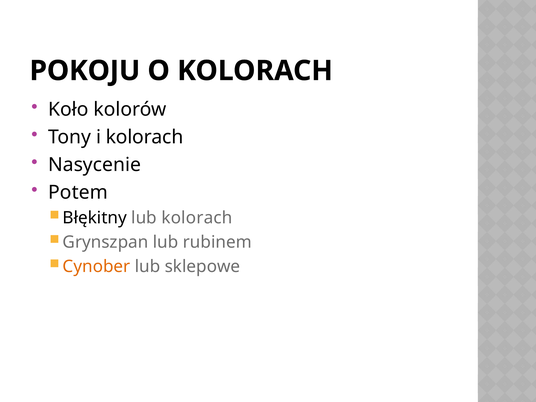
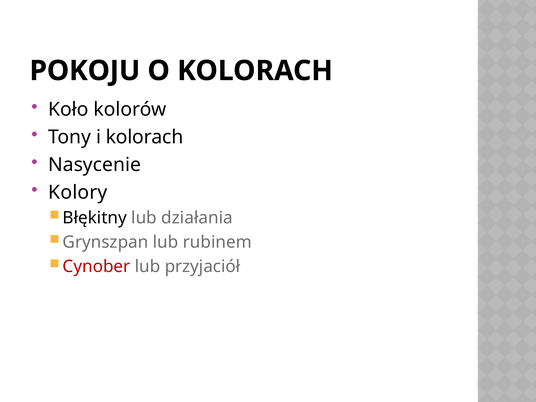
Potem: Potem -> Kolory
lub kolorach: kolorach -> działania
Cynober colour: orange -> red
sklepowe: sklepowe -> przyjaciół
